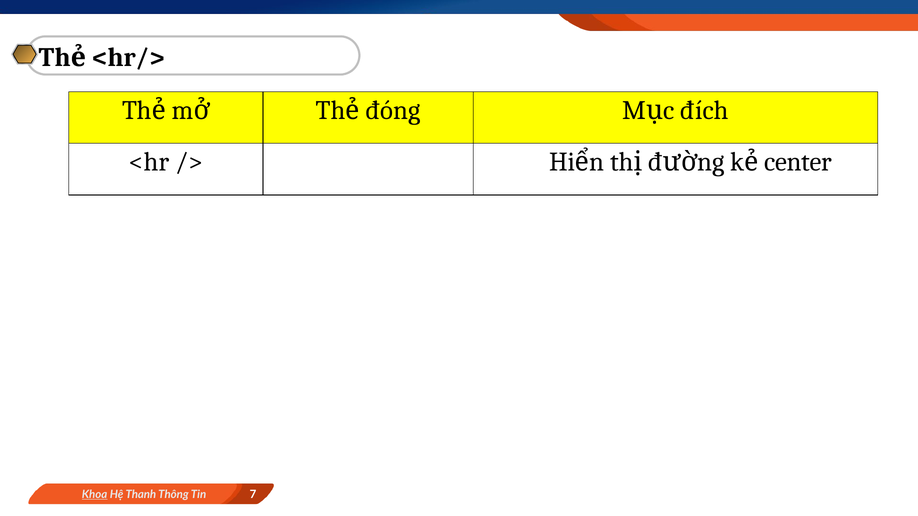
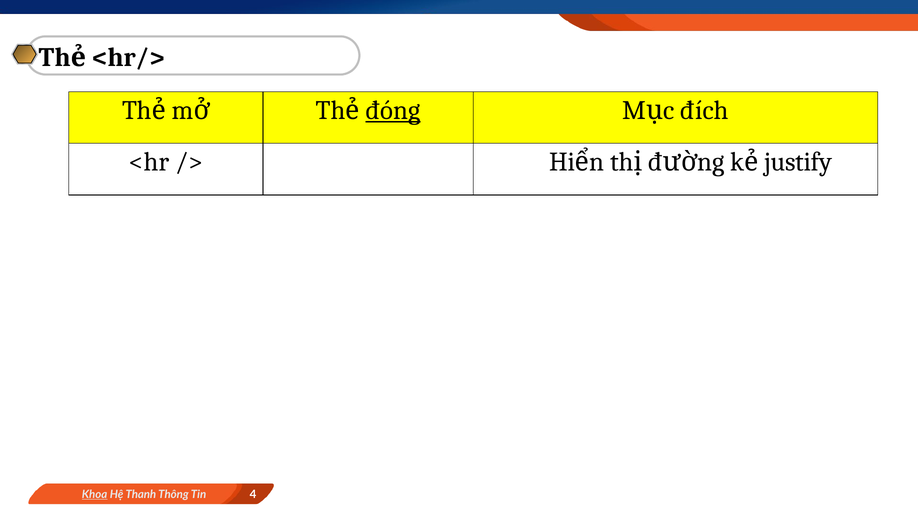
đóng underline: none -> present
center: center -> justify
7: 7 -> 4
